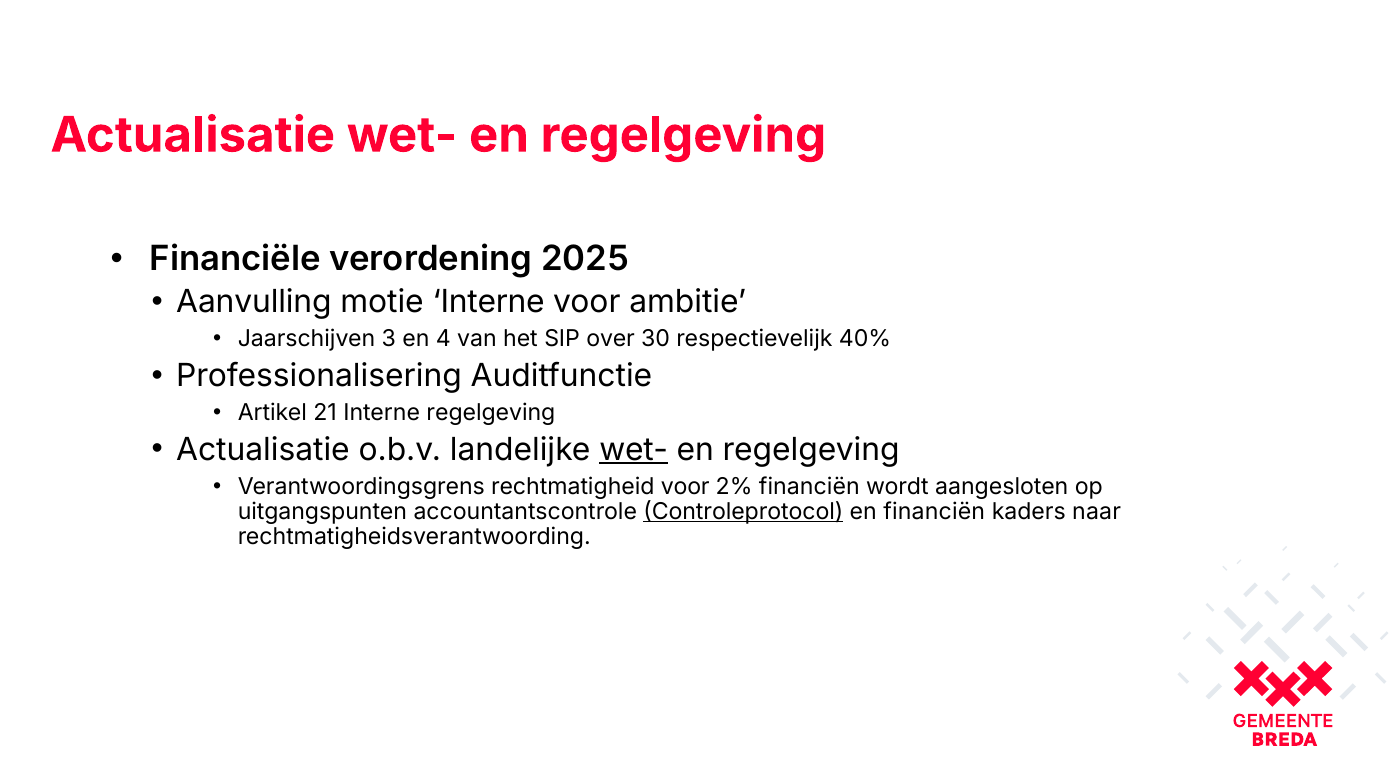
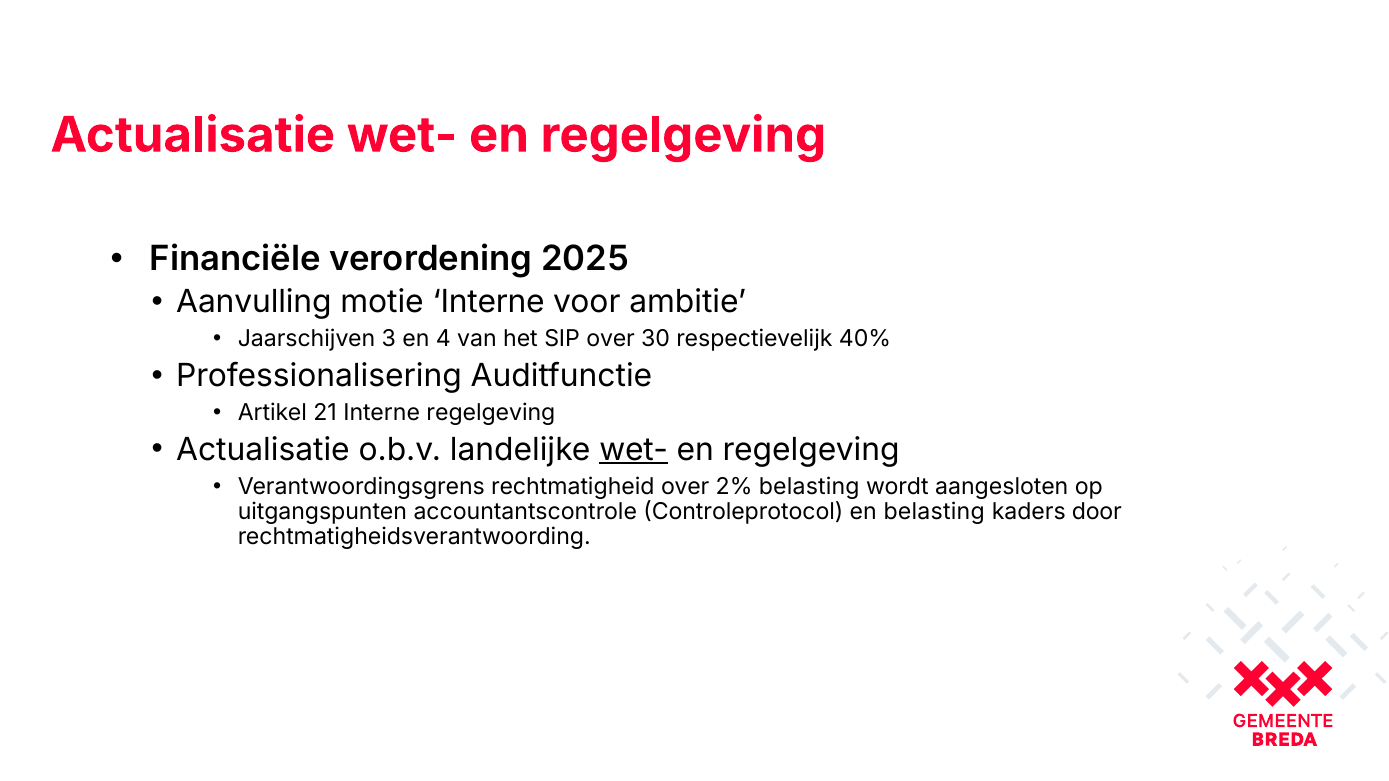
rechtmatigheid voor: voor -> over
2% financiën: financiën -> belasting
Controleprotocol underline: present -> none
en financiën: financiën -> belasting
naar: naar -> door
